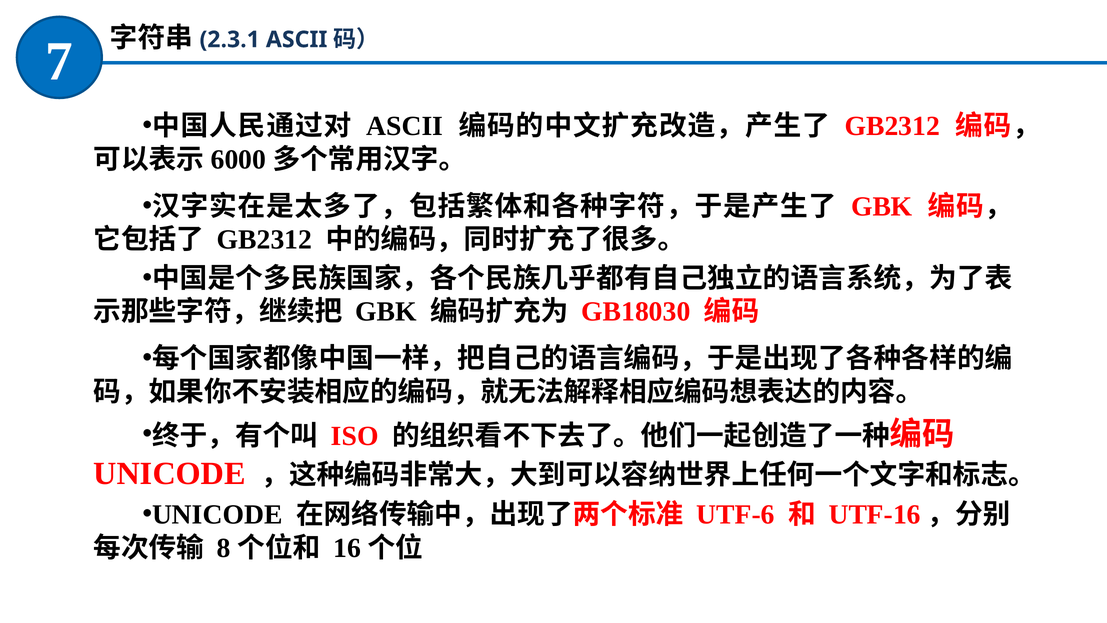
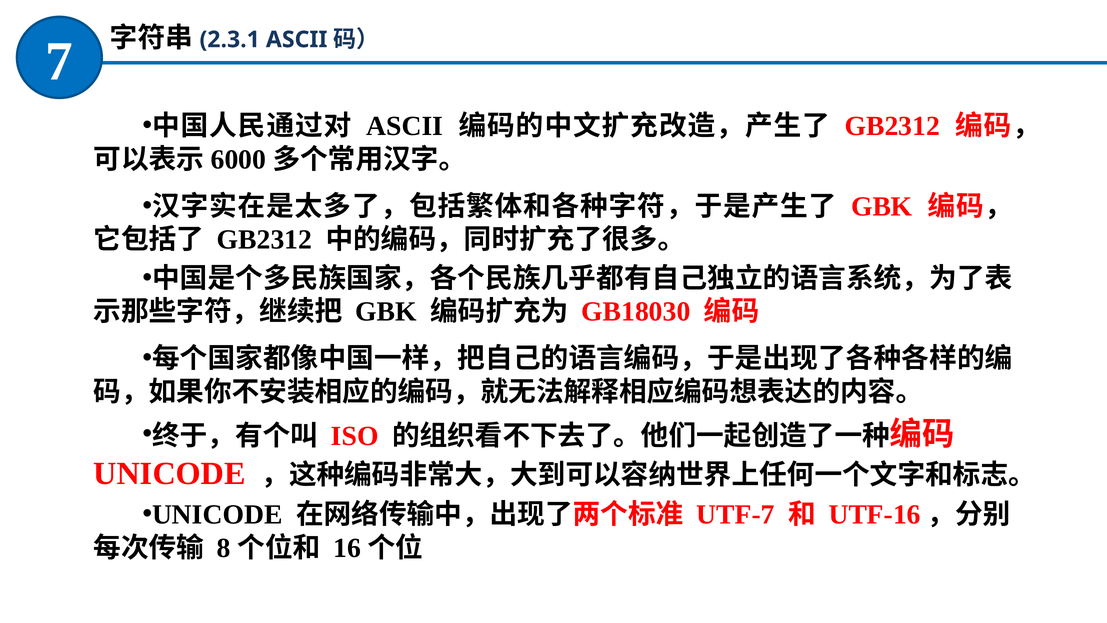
UTF-6: UTF-6 -> UTF-7
